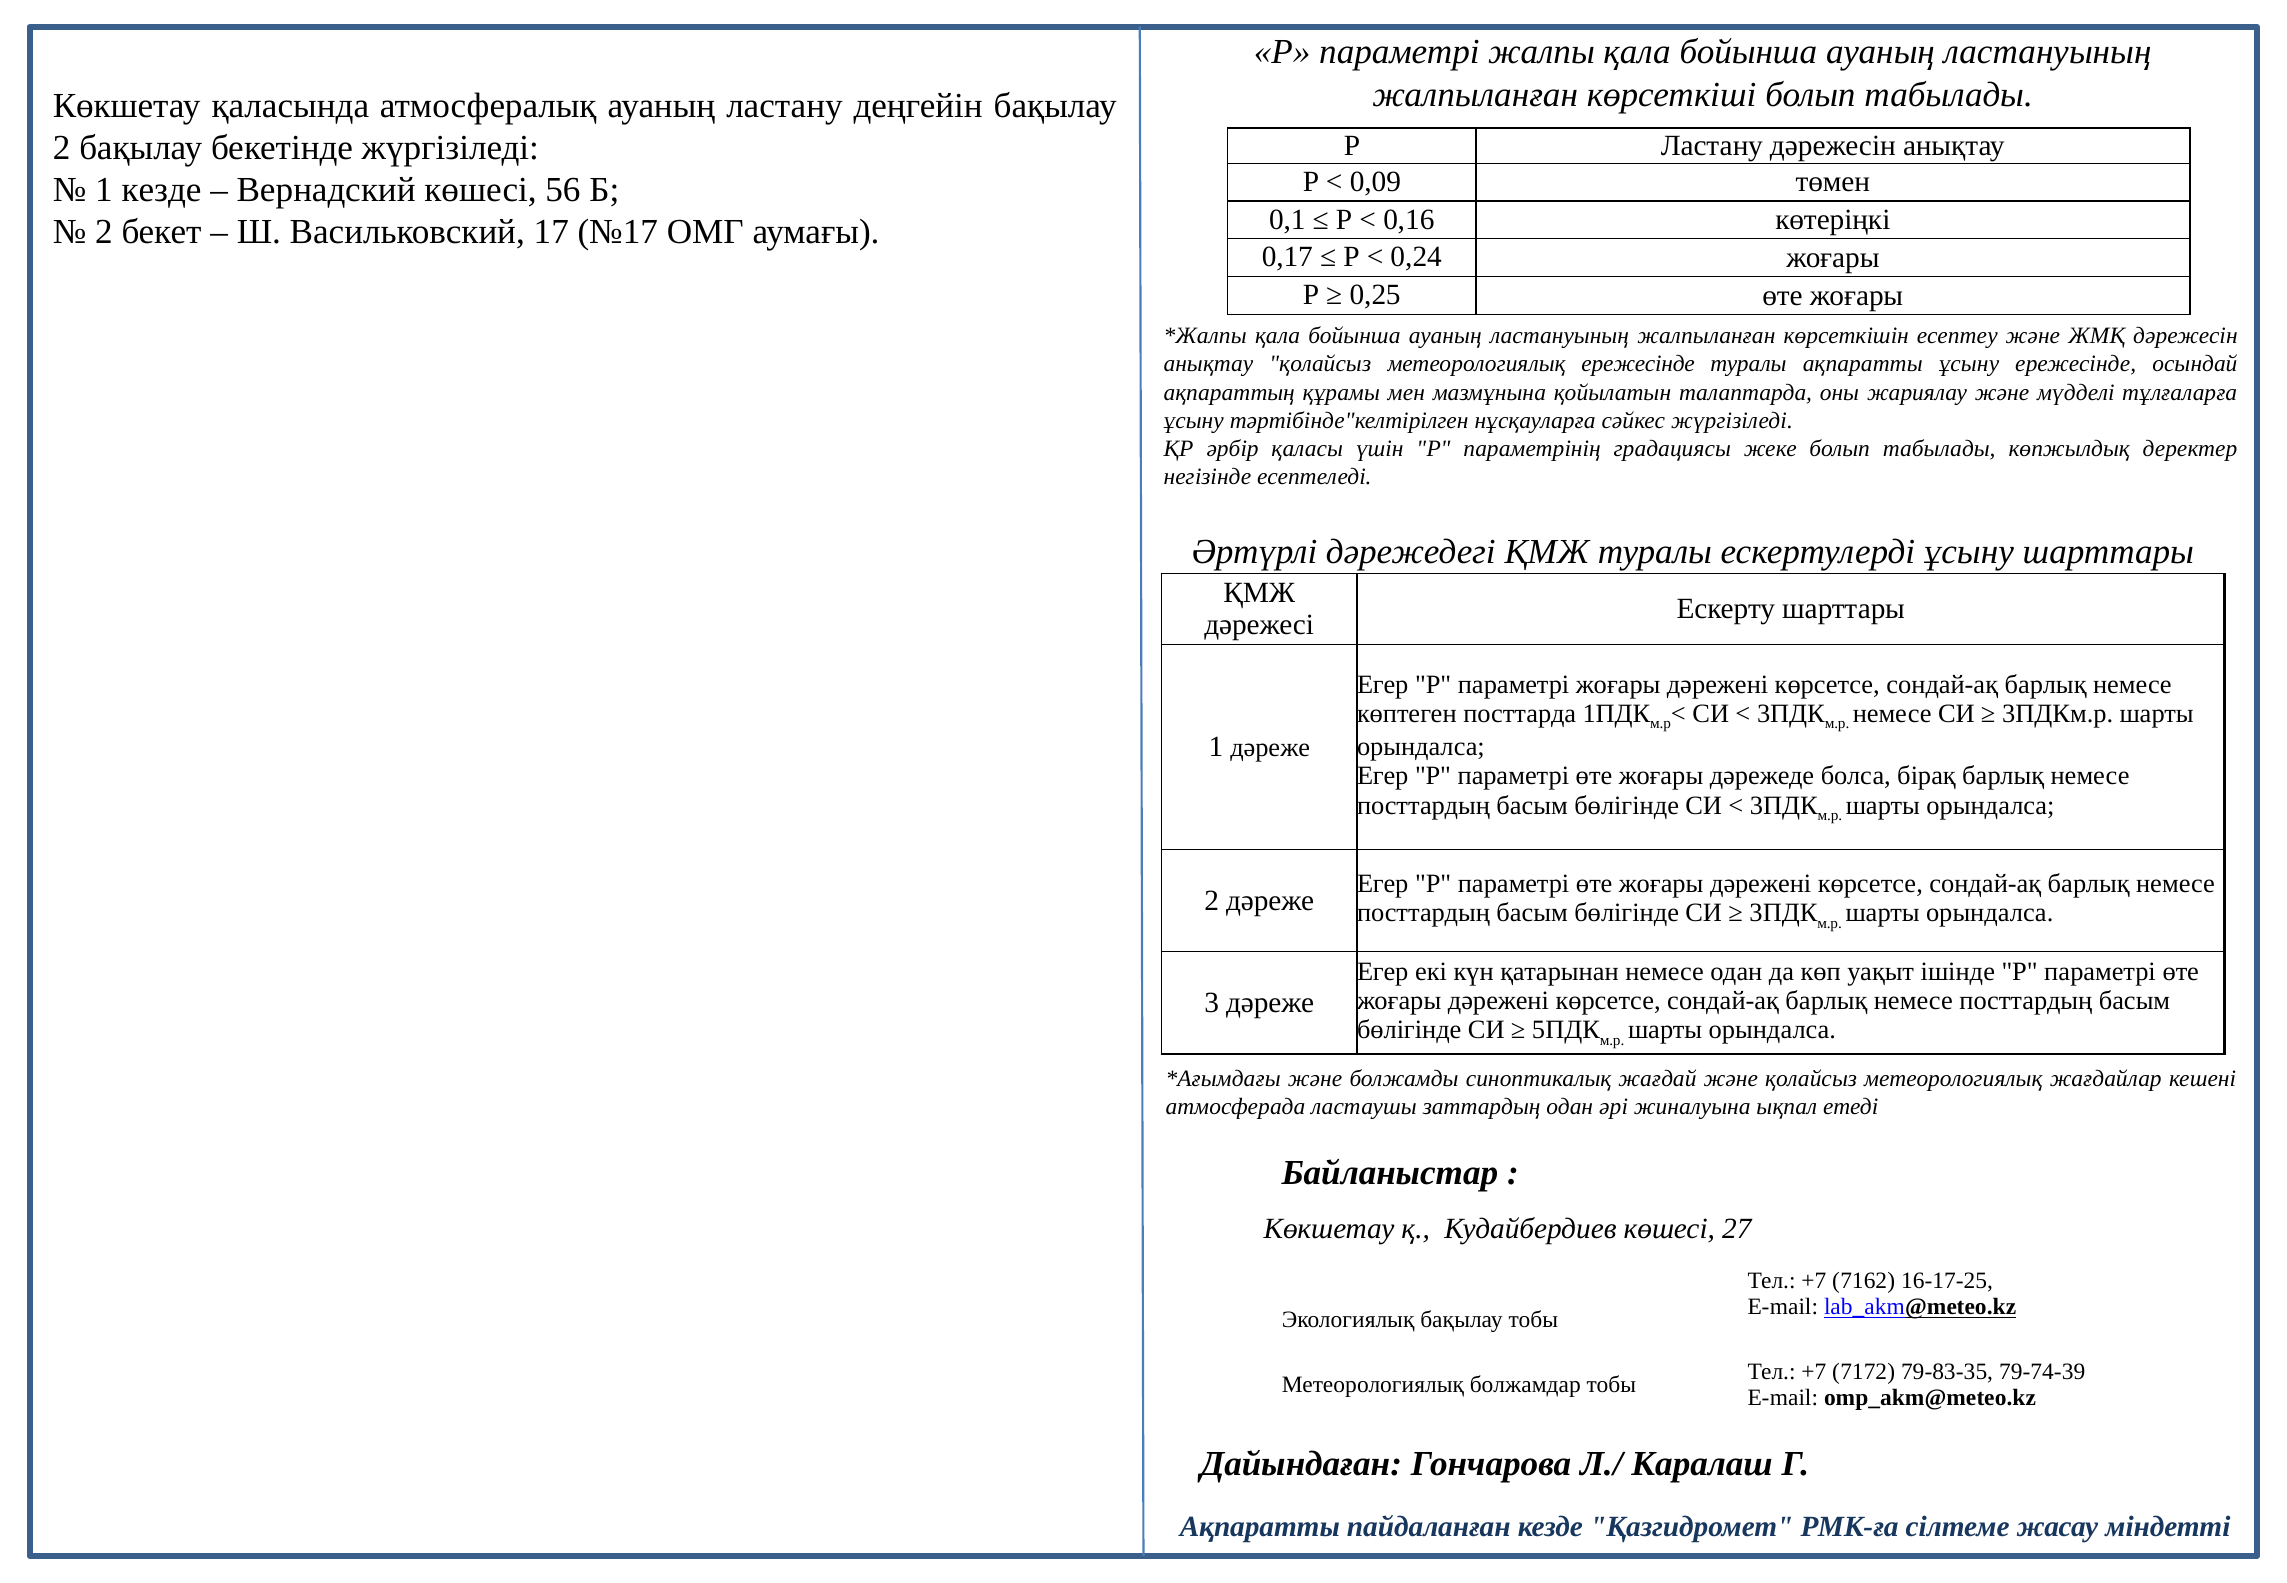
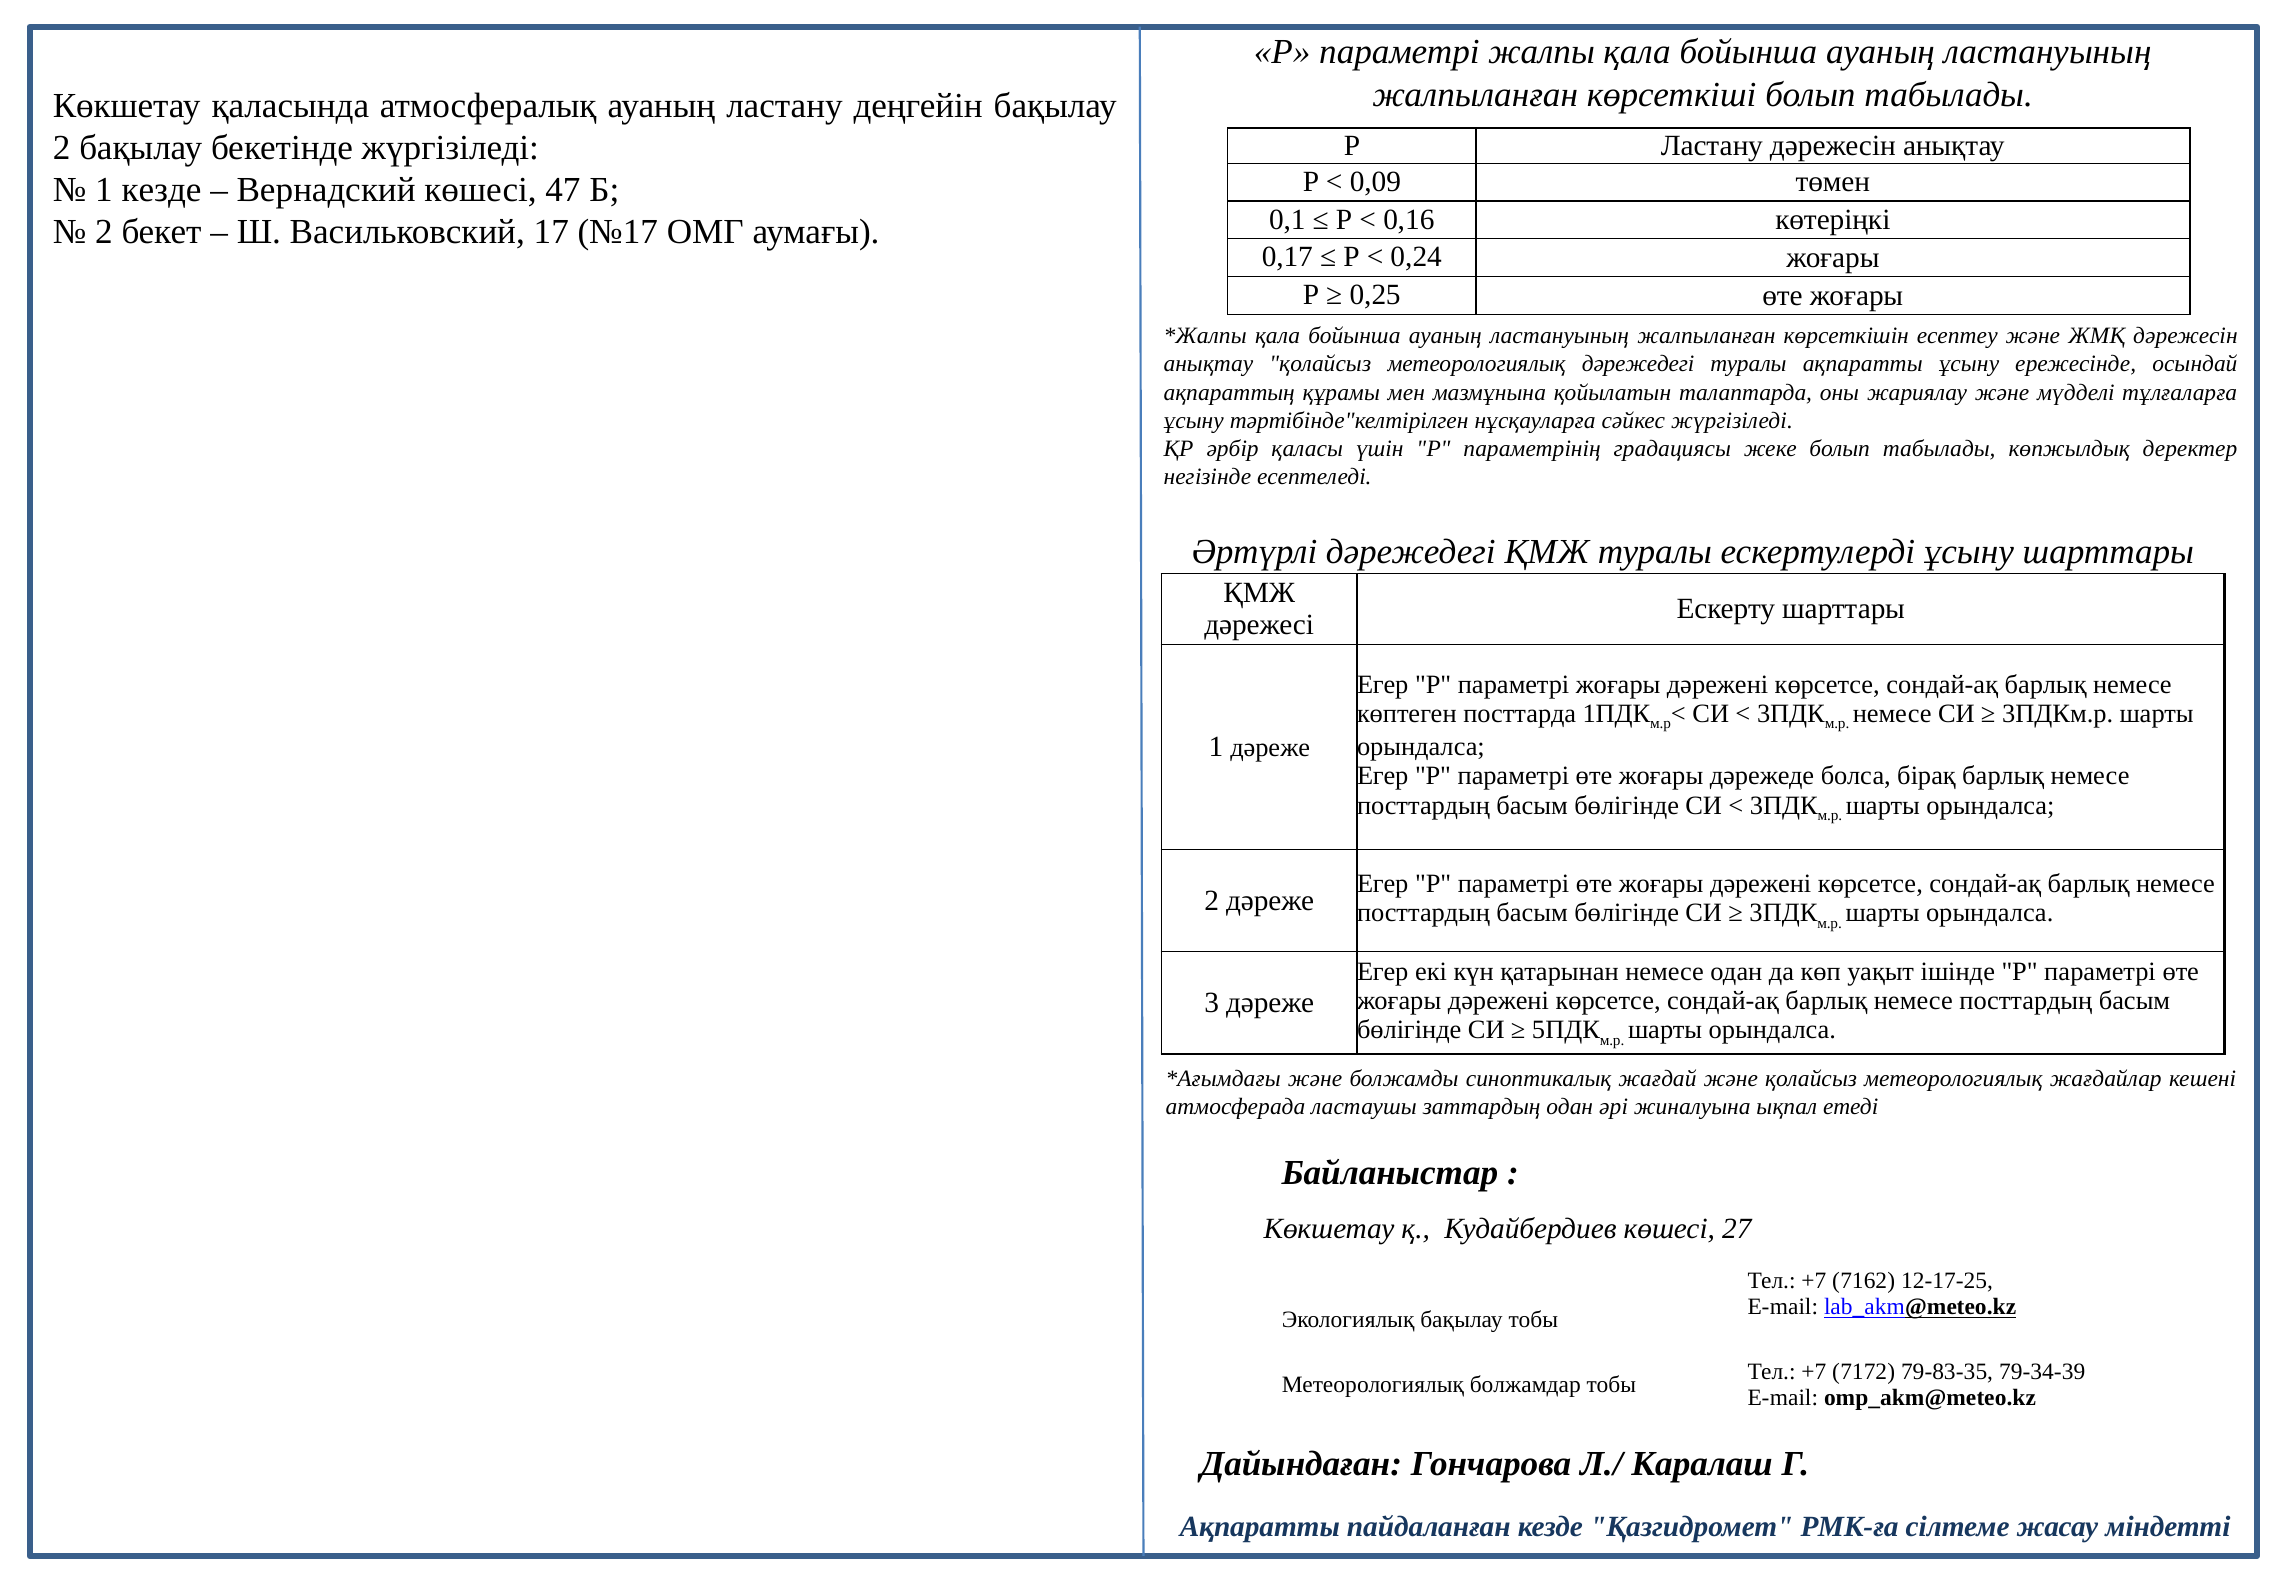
56: 56 -> 47
метеорологиялық ережесінде: ережесінде -> дәрежедегі
16-17-25: 16-17-25 -> 12-17-25
79-74-39: 79-74-39 -> 79-34-39
